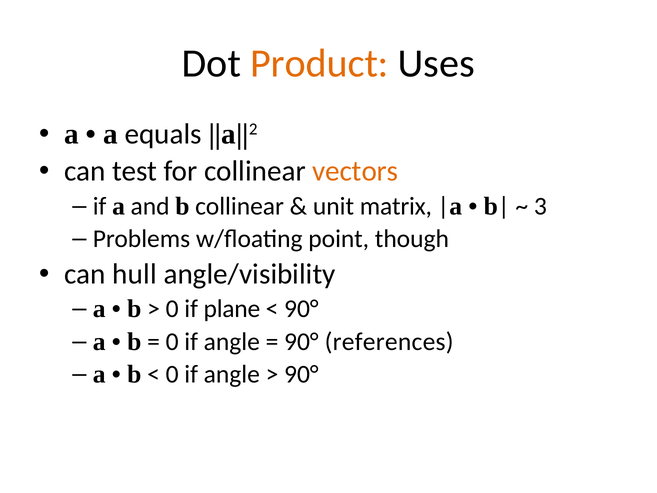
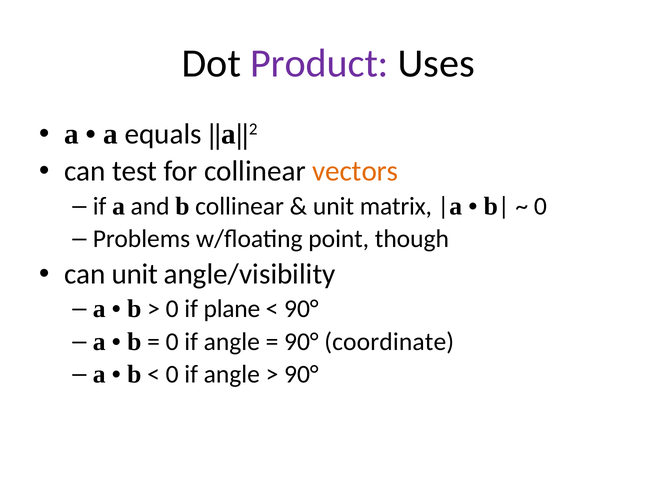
Product colour: orange -> purple
3 at (540, 206): 3 -> 0
can hull: hull -> unit
references: references -> coordinate
